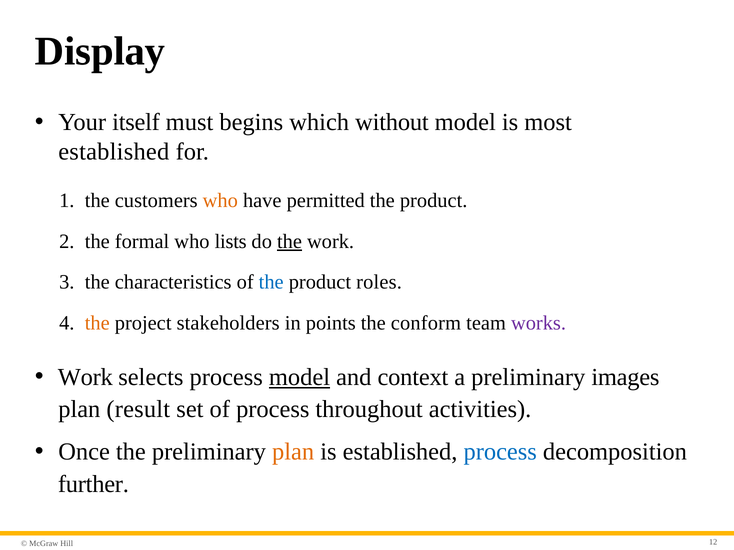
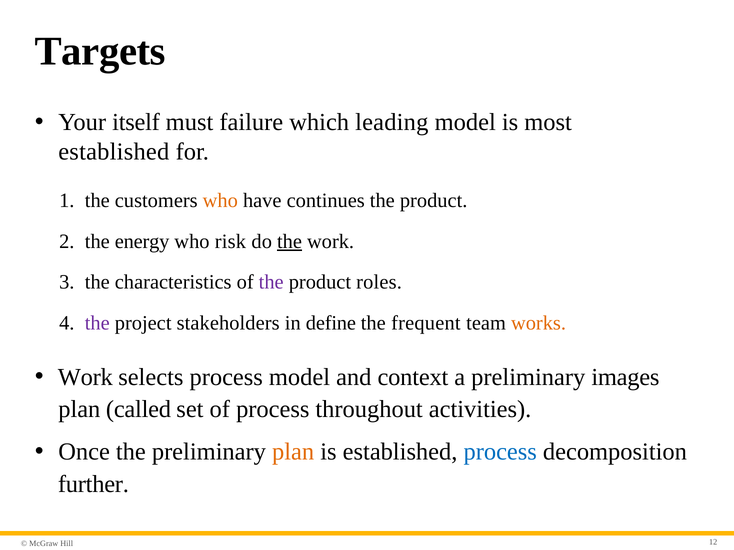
Display: Display -> Targets
begins: begins -> failure
without: without -> leading
permitted: permitted -> continues
formal: formal -> energy
lists: lists -> risk
the at (271, 282) colour: blue -> purple
the at (97, 323) colour: orange -> purple
points: points -> define
conform: conform -> frequent
works colour: purple -> orange
model at (300, 377) underline: present -> none
result: result -> called
